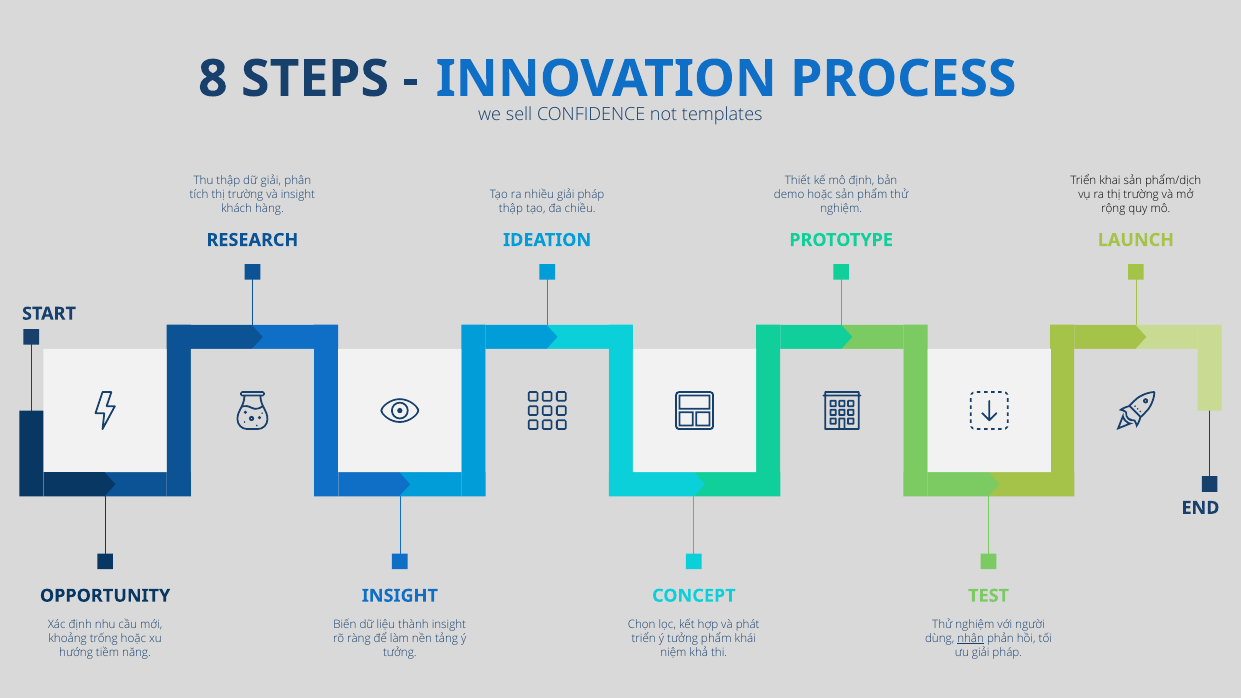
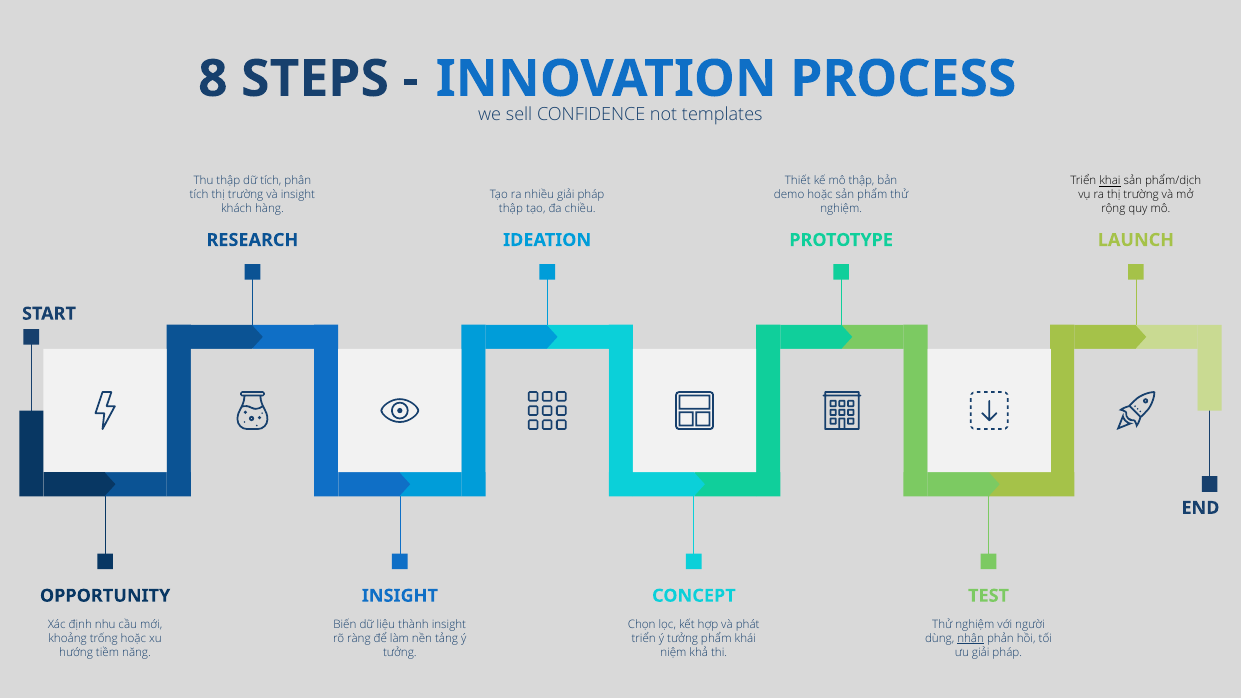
dữ giải: giải -> tích
mô định: định -> thập
khai underline: none -> present
